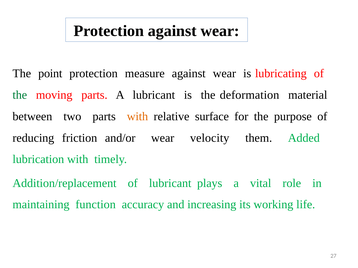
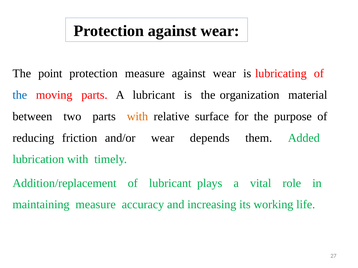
the at (20, 95) colour: green -> blue
deformation: deformation -> organization
velocity: velocity -> depends
maintaining function: function -> measure
